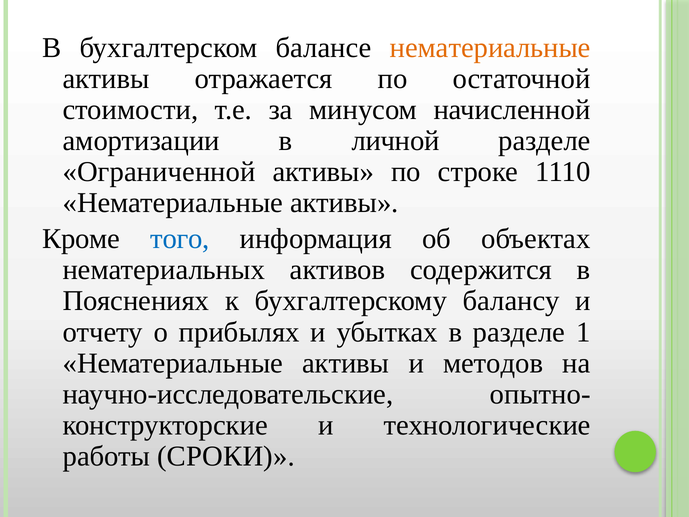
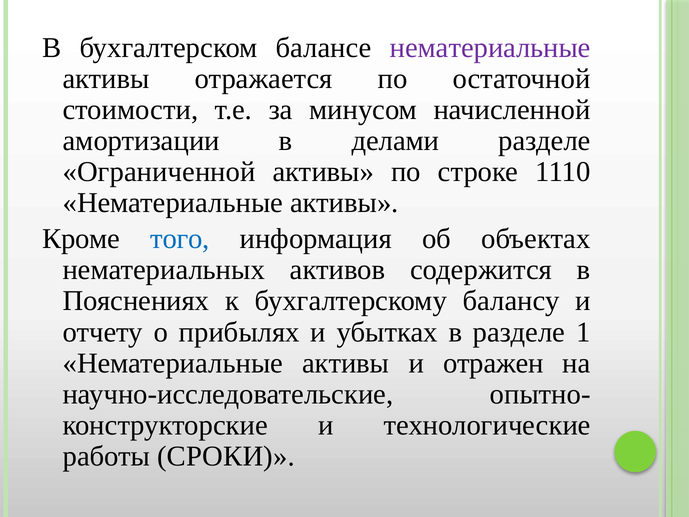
нематериальные at (490, 48) colour: orange -> purple
личной: личной -> делами
методов: методов -> отражен
